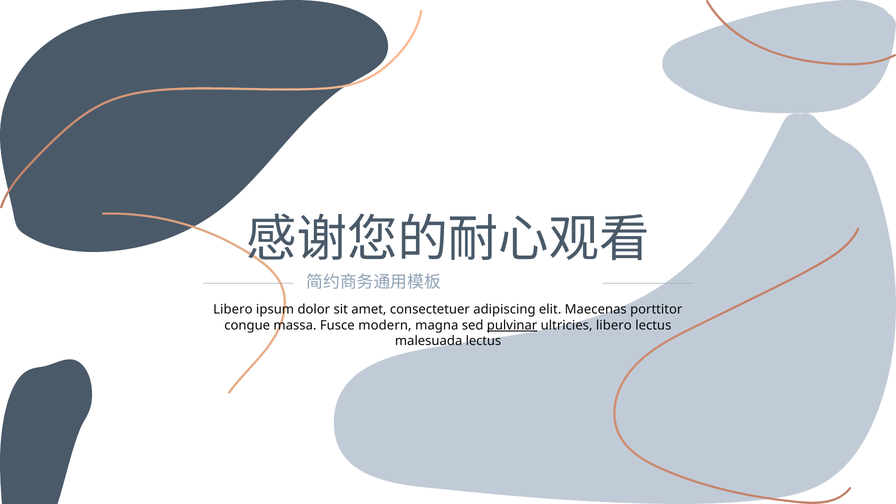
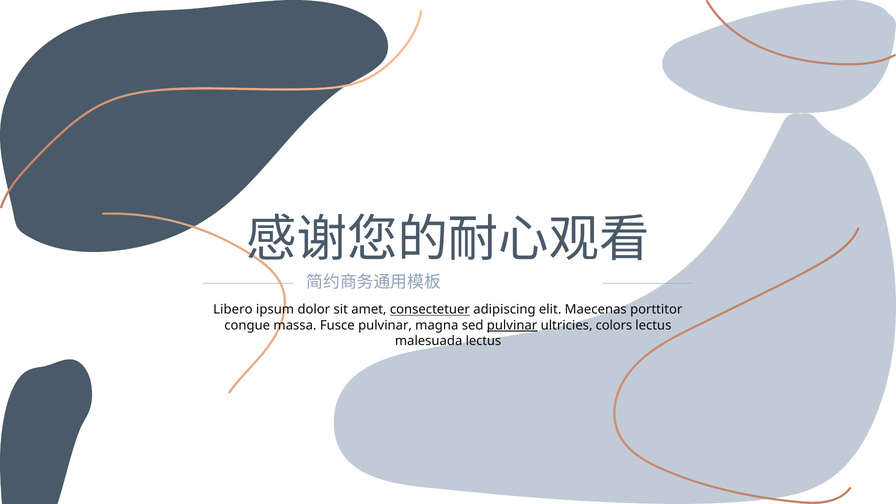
consectetuer underline: none -> present
Fusce modern: modern -> pulvinar
ultricies libero: libero -> colors
